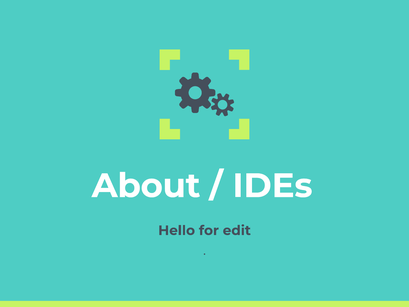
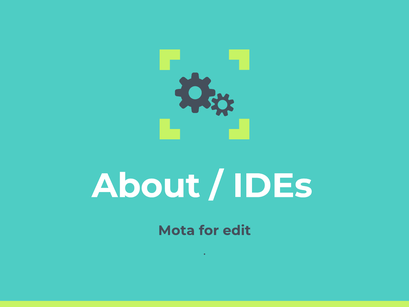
Hello: Hello -> Mota
